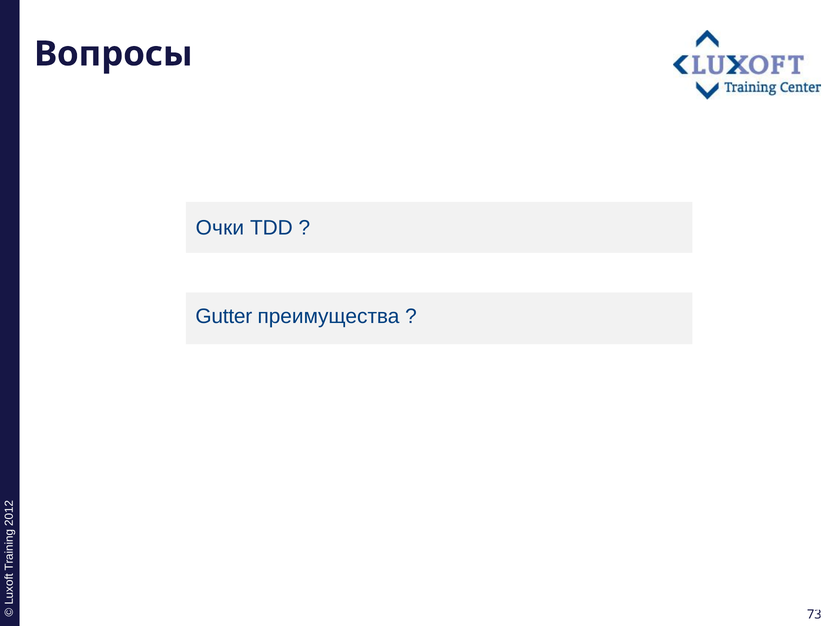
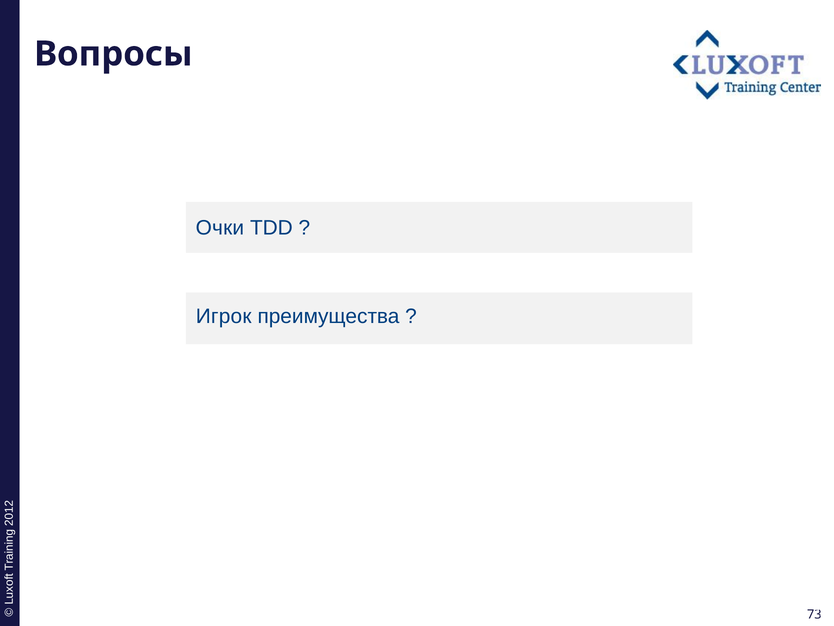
Gutter: Gutter -> Игрок
